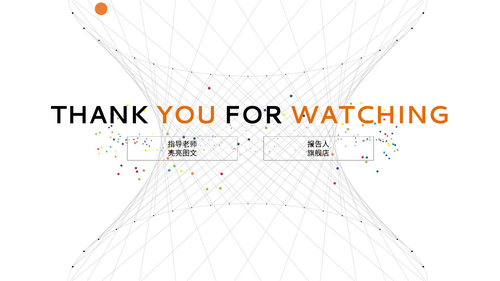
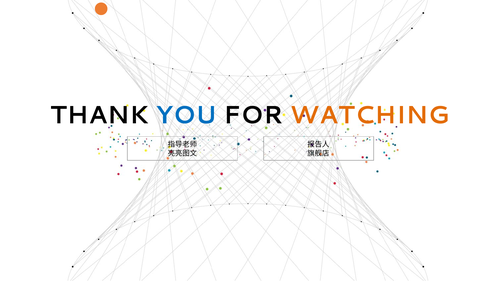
YOU colour: orange -> blue
